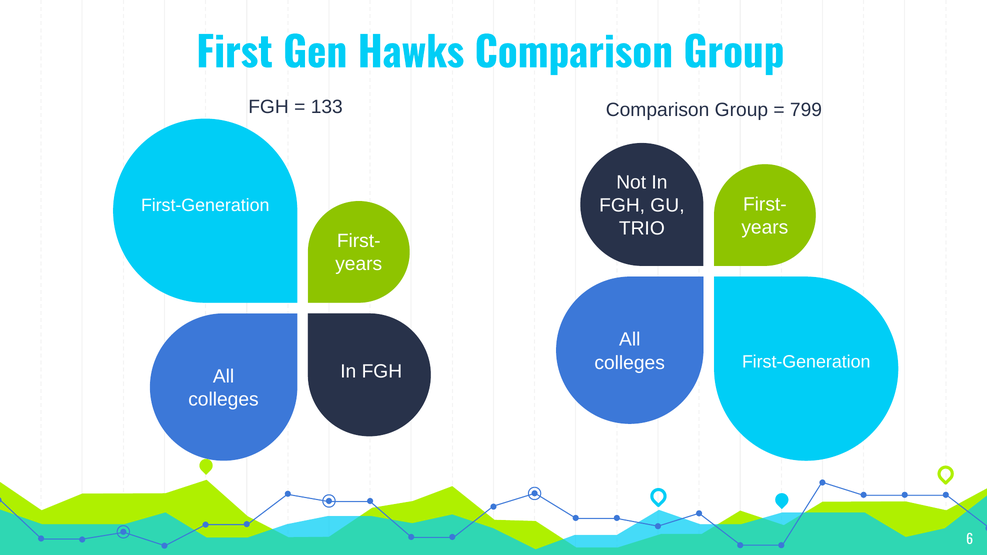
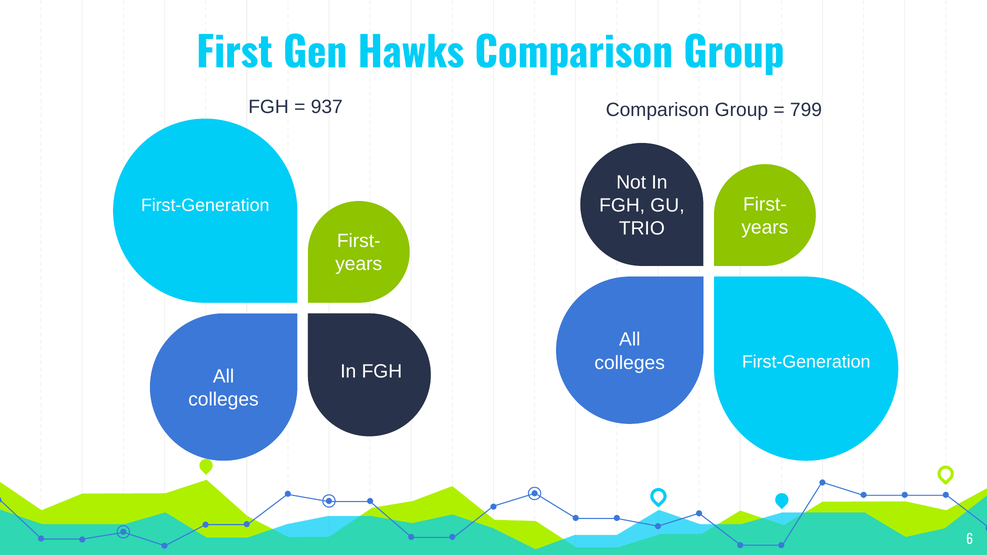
133: 133 -> 937
